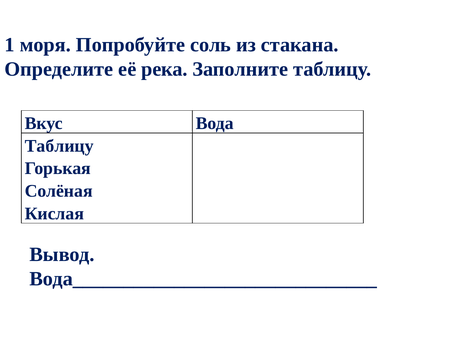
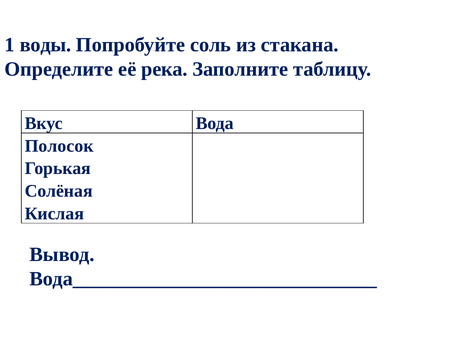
моря: моря -> воды
Таблицу at (59, 146): Таблицу -> Полосок
